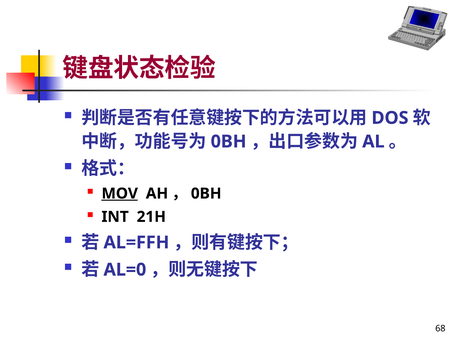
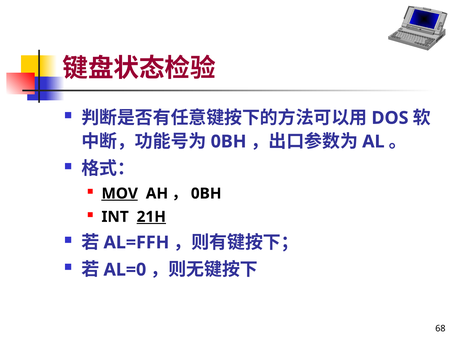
21H underline: none -> present
